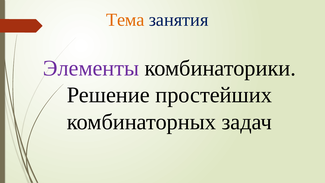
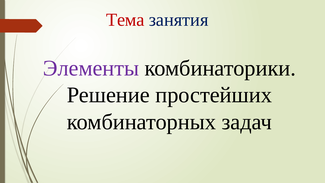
Тема colour: orange -> red
